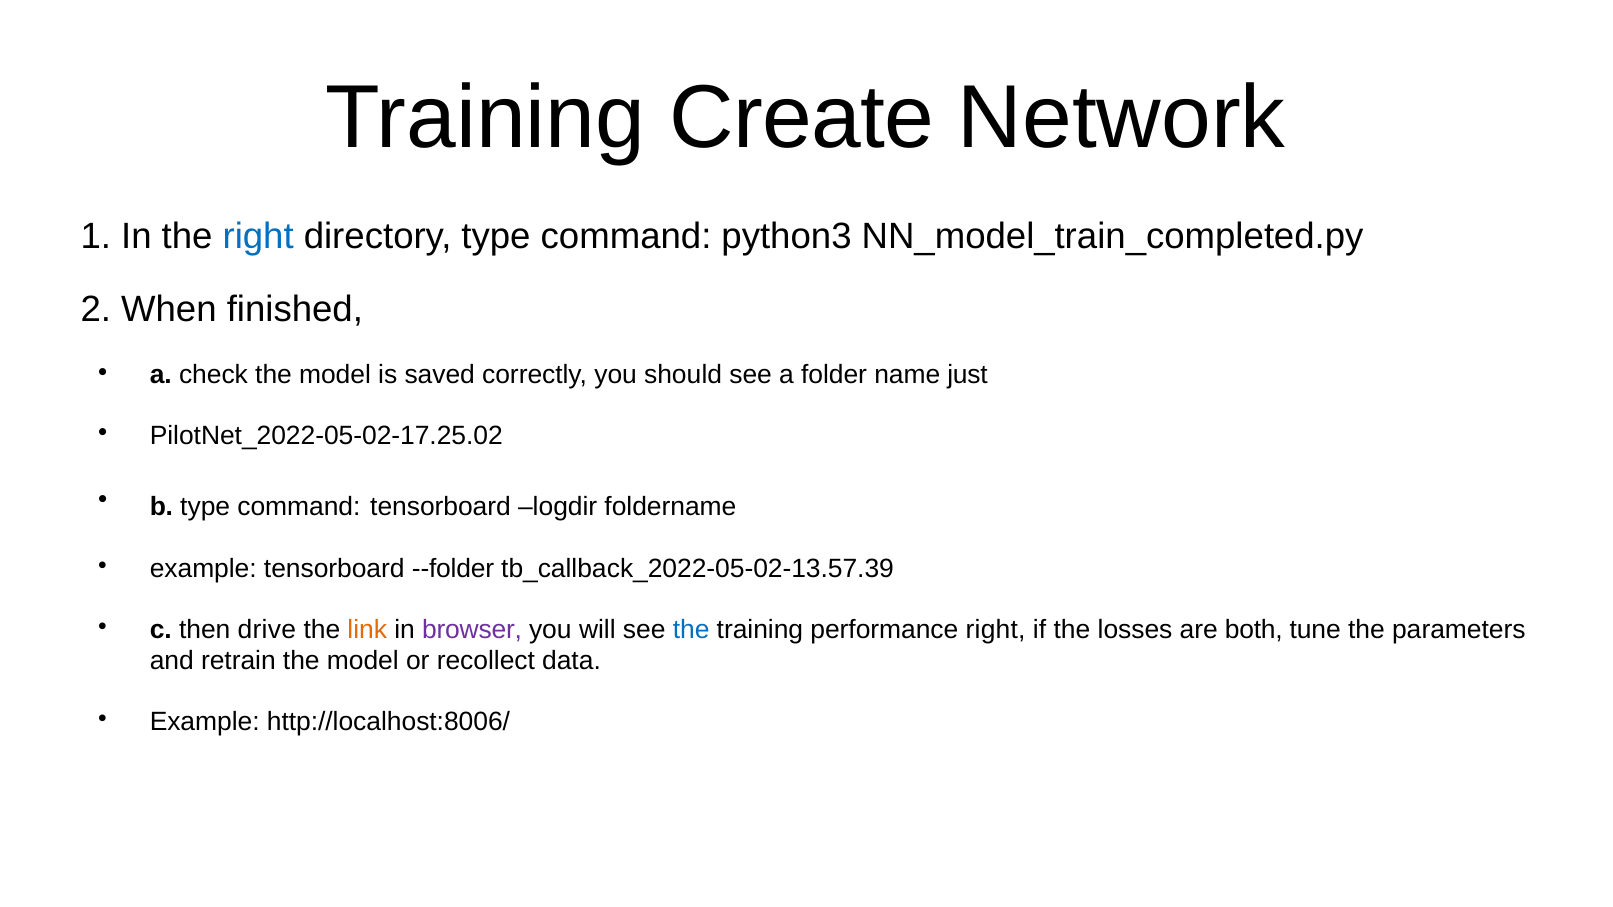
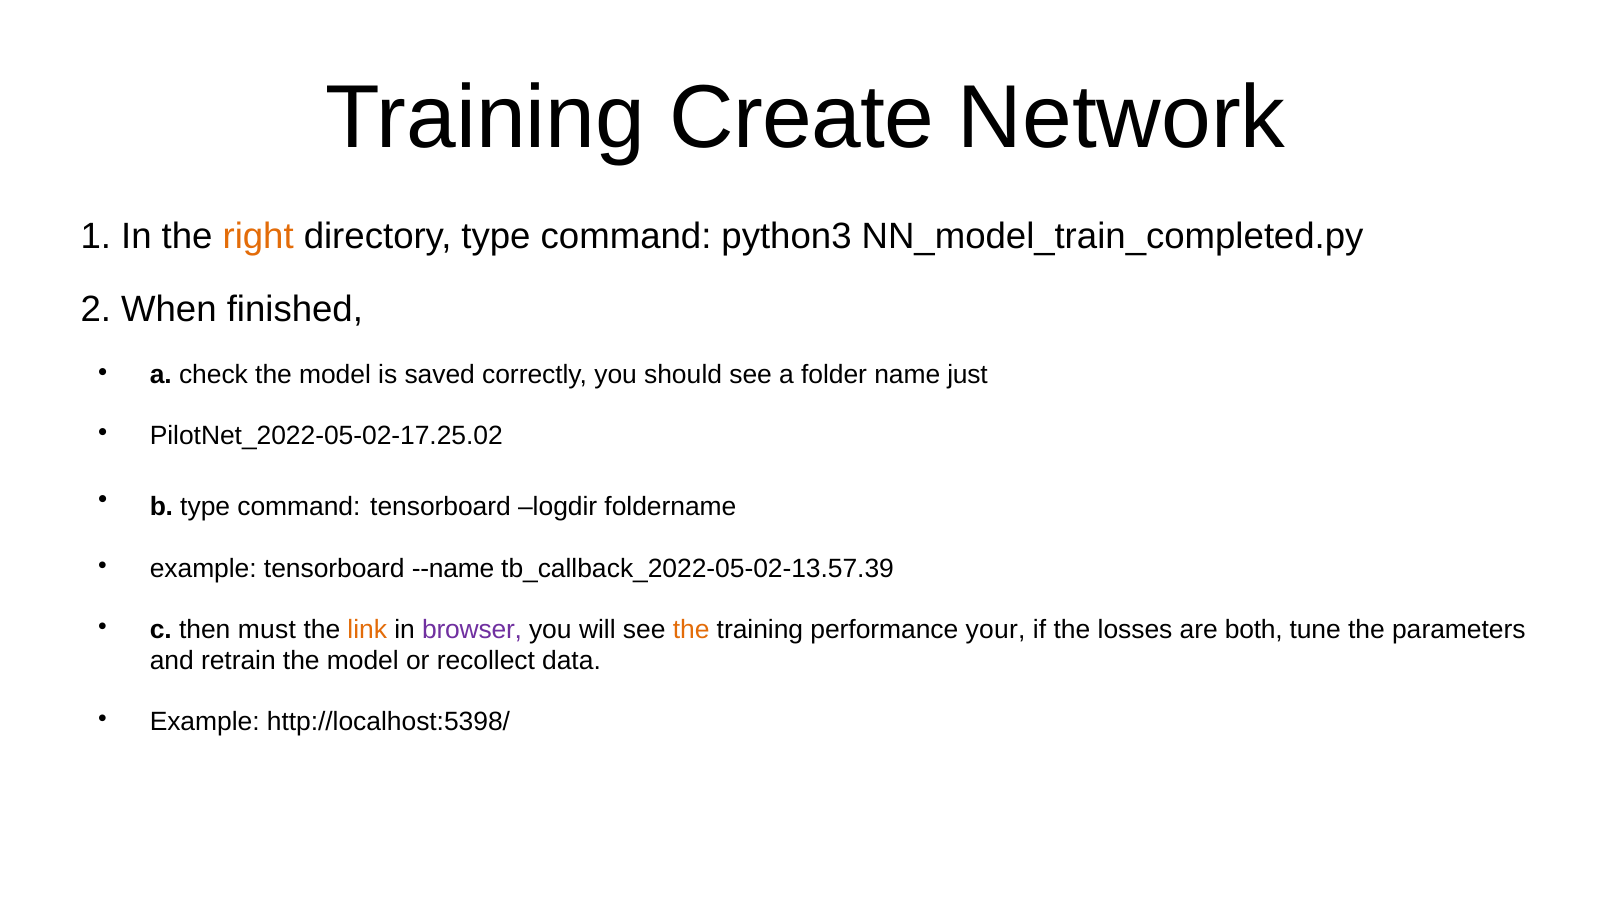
right at (258, 237) colour: blue -> orange
--folder: --folder -> --name
drive: drive -> must
the at (691, 630) colour: blue -> orange
performance right: right -> your
http://localhost:8006/: http://localhost:8006/ -> http://localhost:5398/
